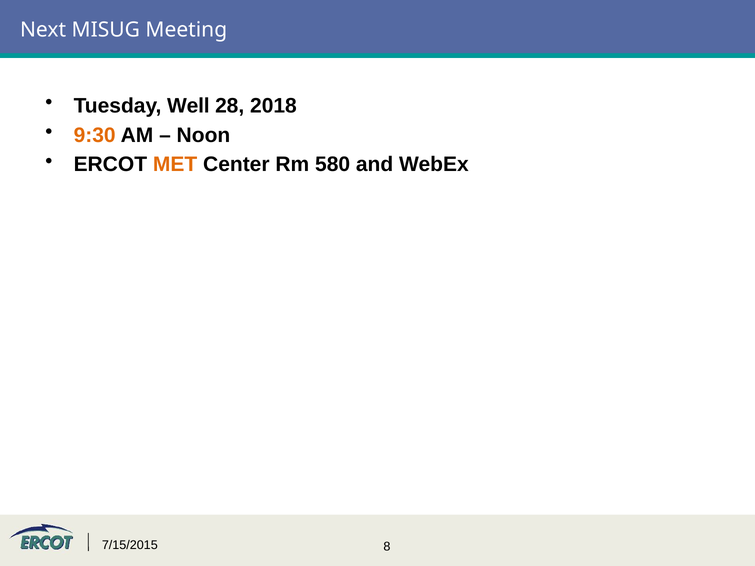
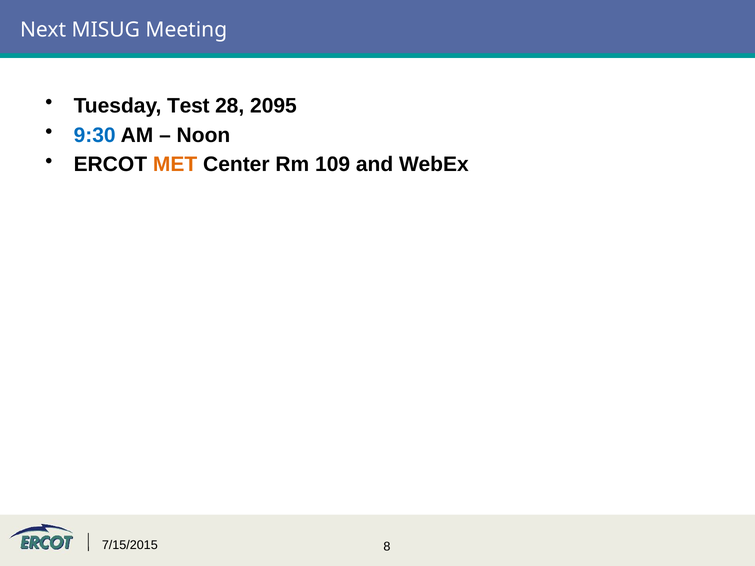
Well: Well -> Test
2018: 2018 -> 2095
9:30 colour: orange -> blue
580: 580 -> 109
